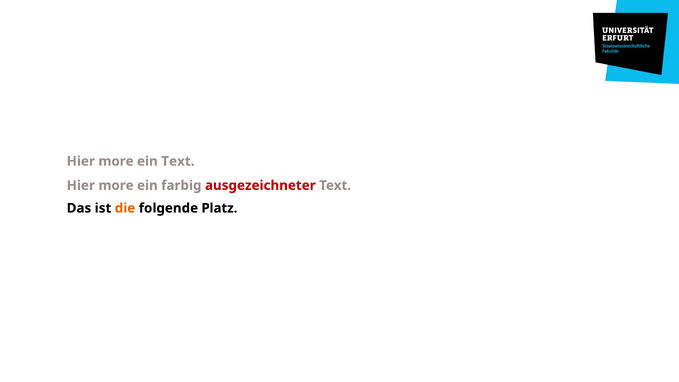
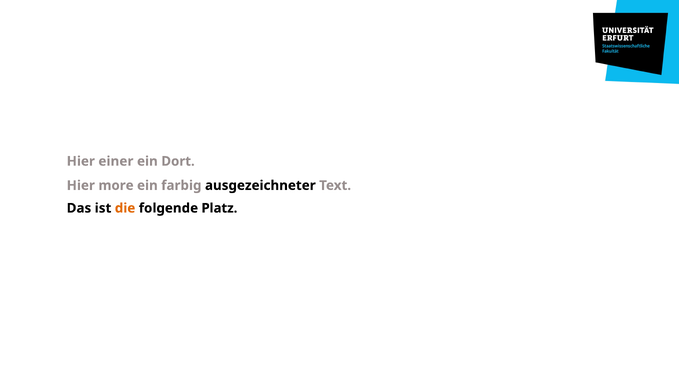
more at (116, 161): more -> einer
ein Text: Text -> Dort
ausgezeichneter colour: red -> black
